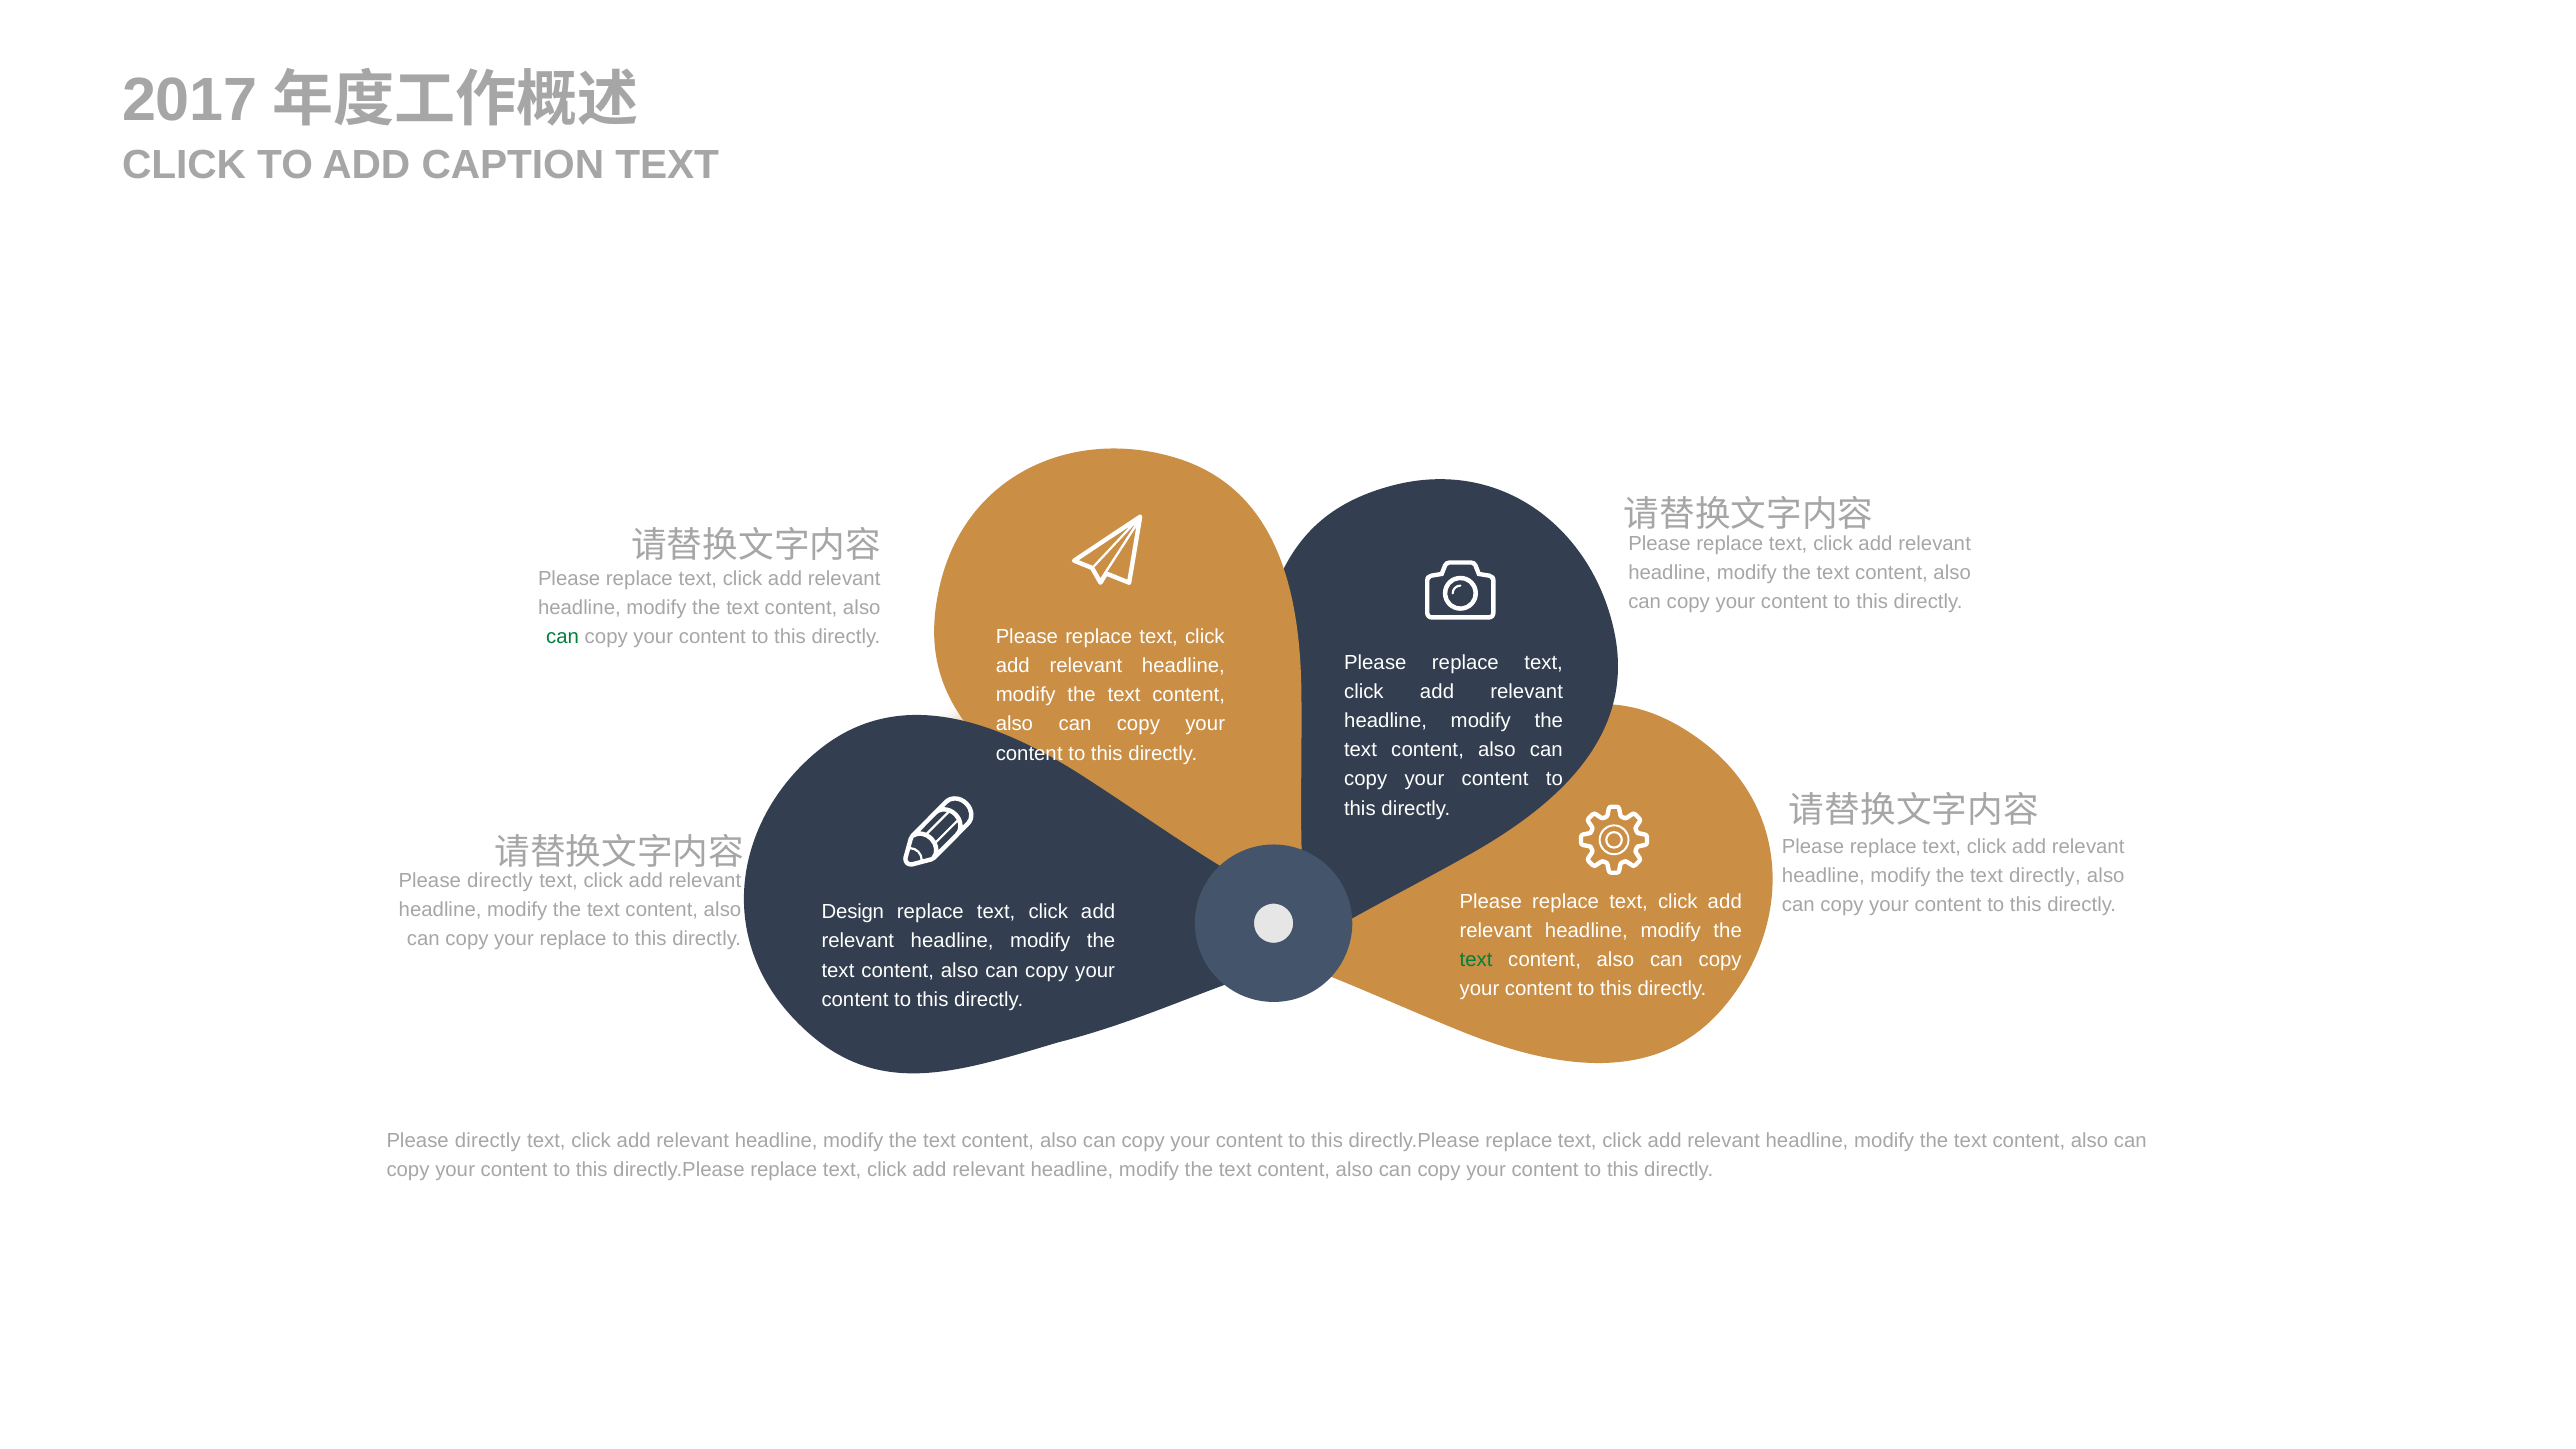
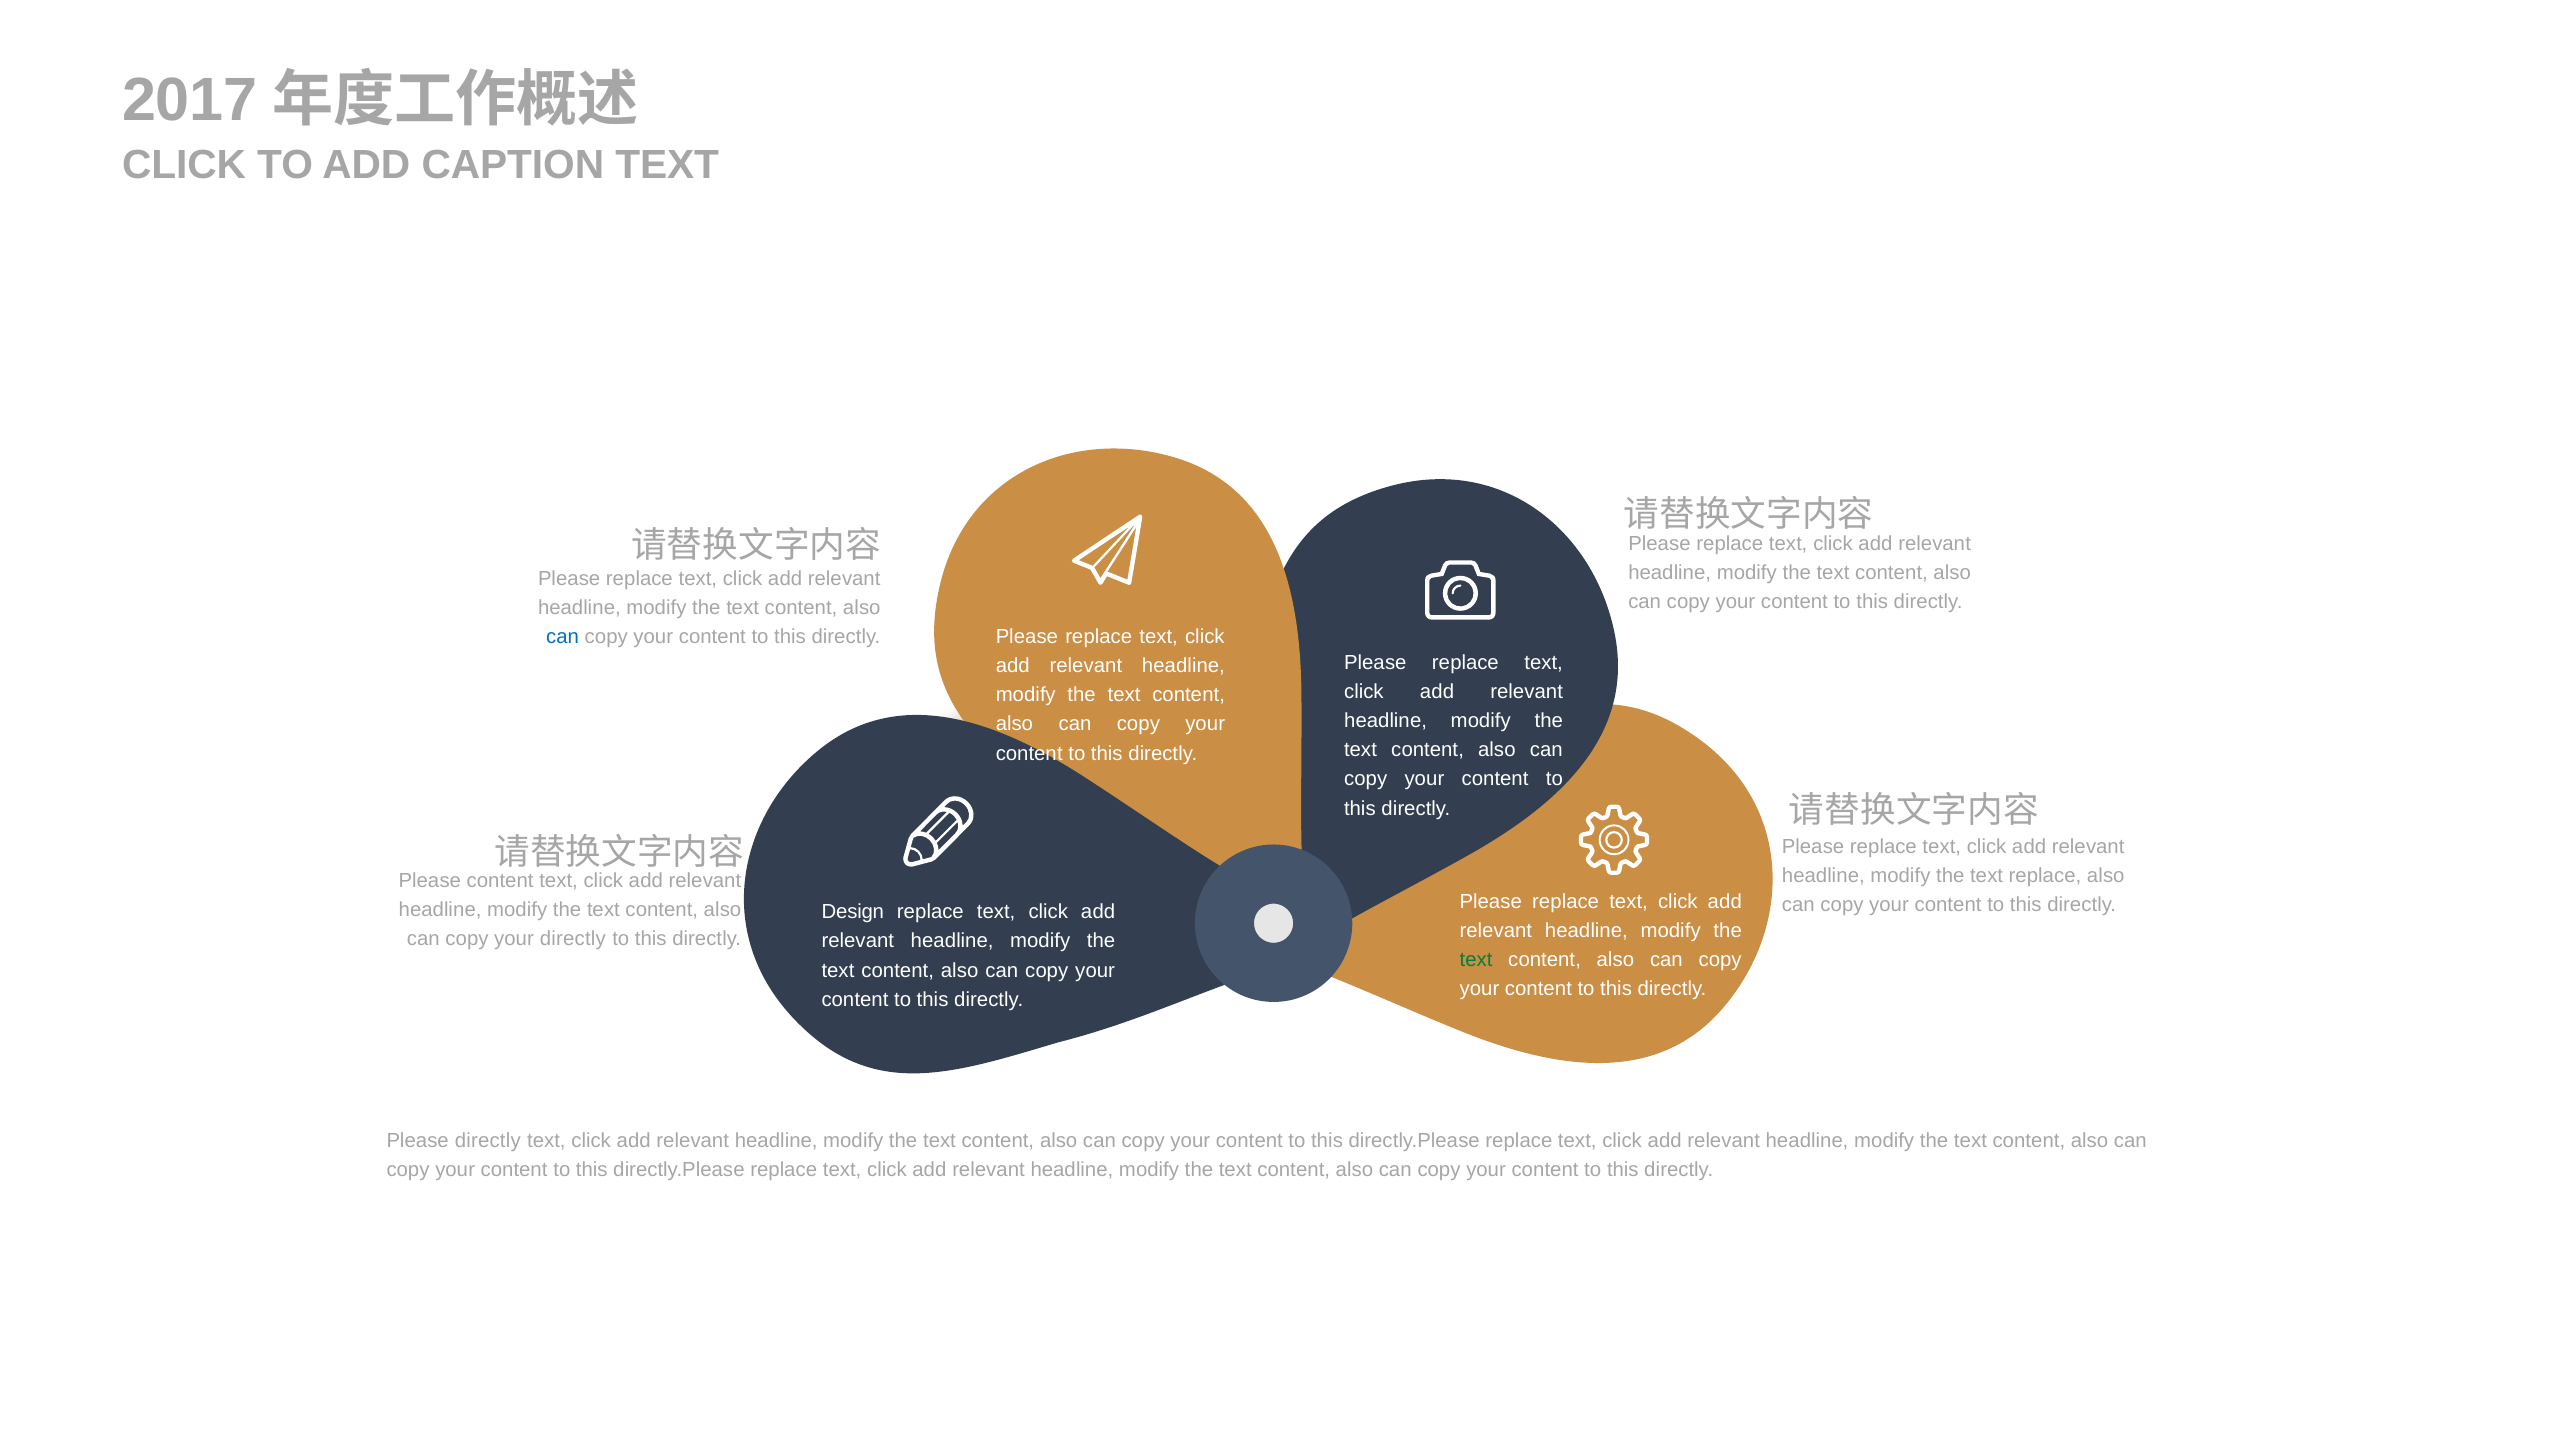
can at (563, 637) colour: green -> blue
text directly: directly -> replace
directly at (500, 881): directly -> content
your replace: replace -> directly
